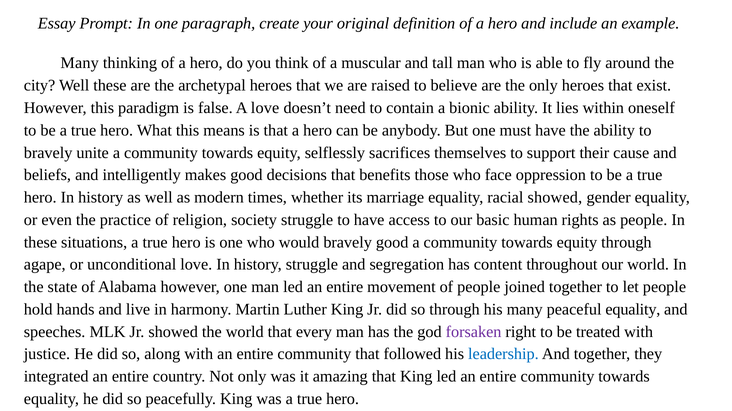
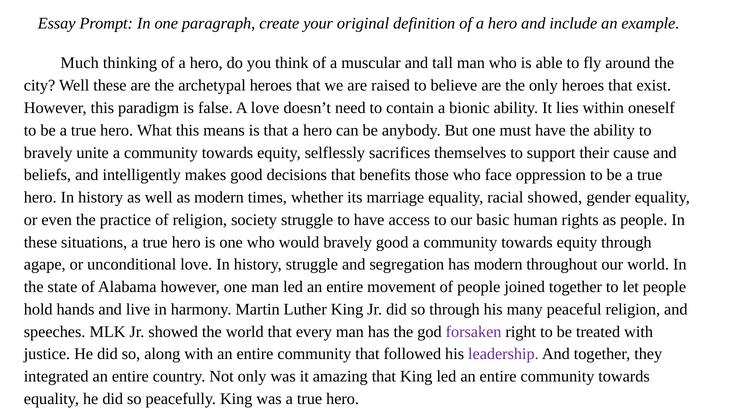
Many at (80, 63): Many -> Much
has content: content -> modern
peaceful equality: equality -> religion
leadership colour: blue -> purple
